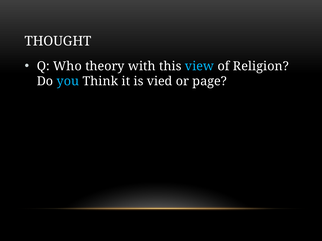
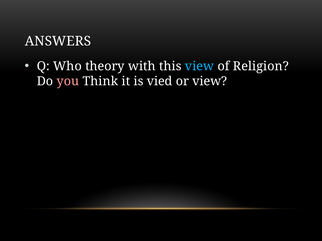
THOUGHT: THOUGHT -> ANSWERS
you colour: light blue -> pink
or page: page -> view
